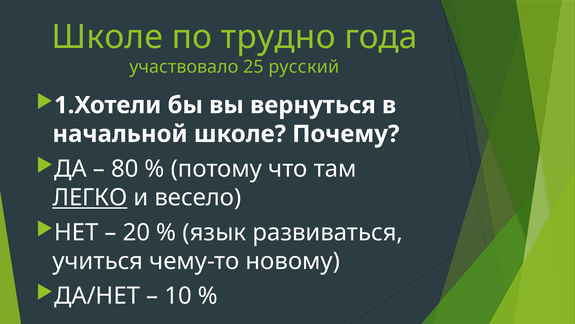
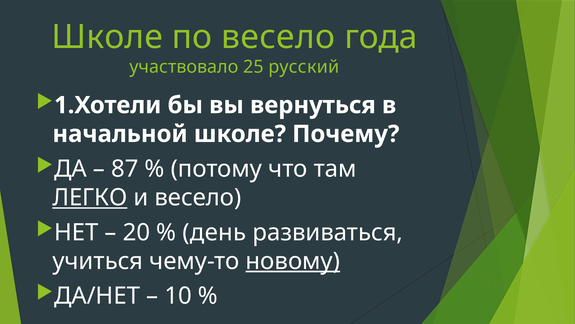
по трудно: трудно -> весело
80: 80 -> 87
язык: язык -> день
новому underline: none -> present
